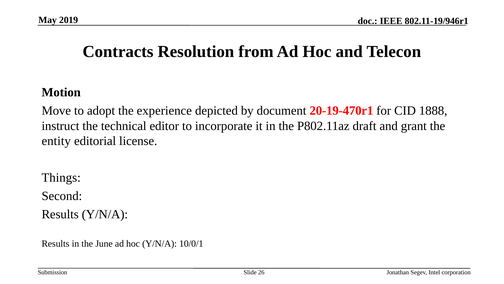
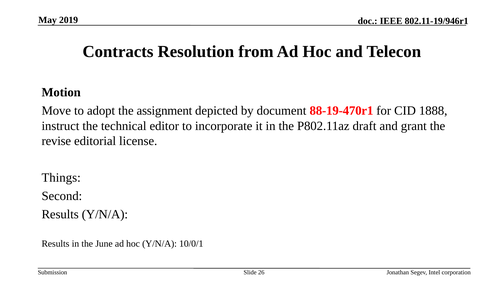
experience: experience -> assignment
20-19-470r1: 20-19-470r1 -> 88-19-470r1
entity: entity -> revise
